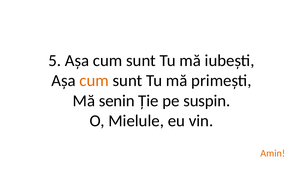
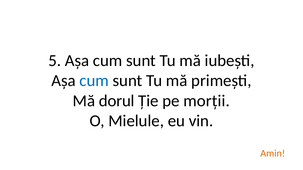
cum at (94, 81) colour: orange -> blue
senin: senin -> dorul
suspin: suspin -> morții
